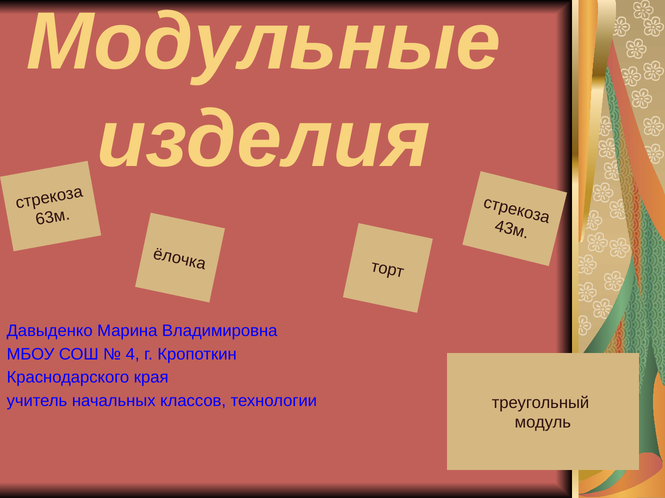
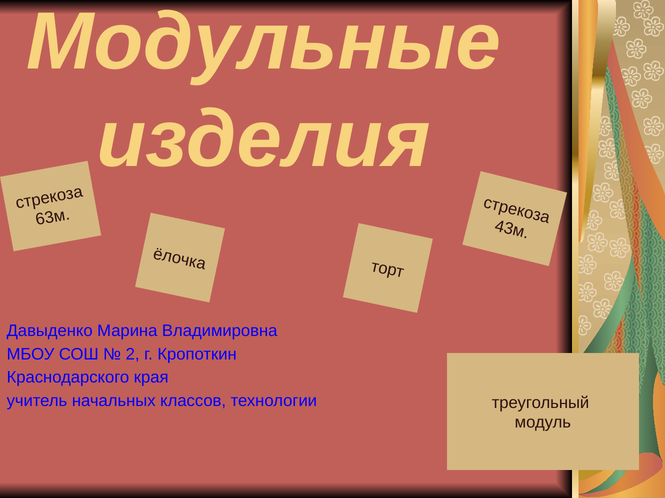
4 at (133, 355): 4 -> 2
